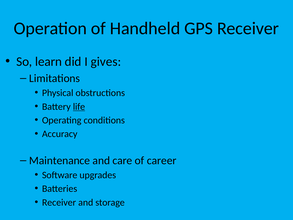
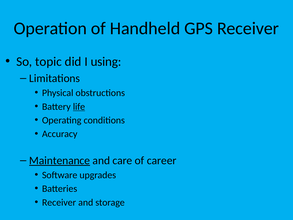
learn: learn -> topic
gives: gives -> using
Maintenance underline: none -> present
